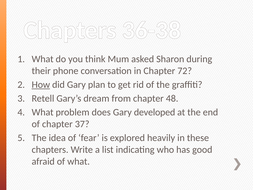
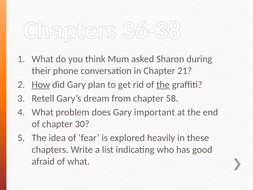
72: 72 -> 21
the at (163, 85) underline: none -> present
48: 48 -> 58
developed: developed -> important
37: 37 -> 30
